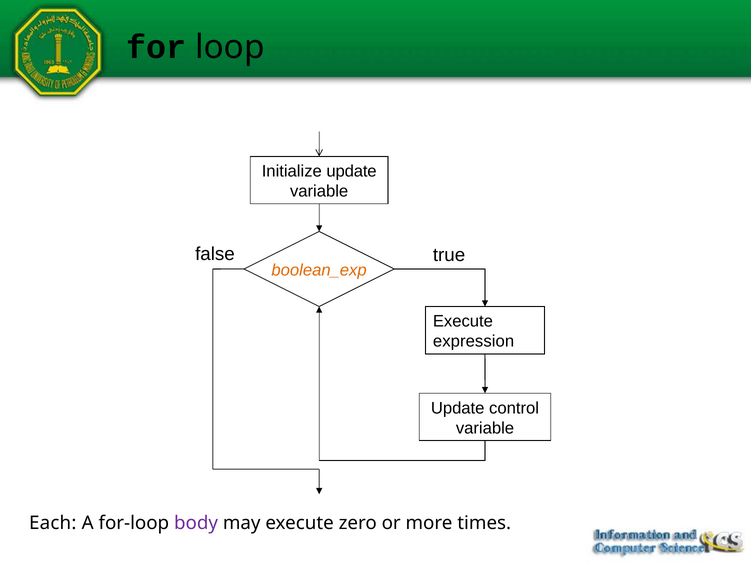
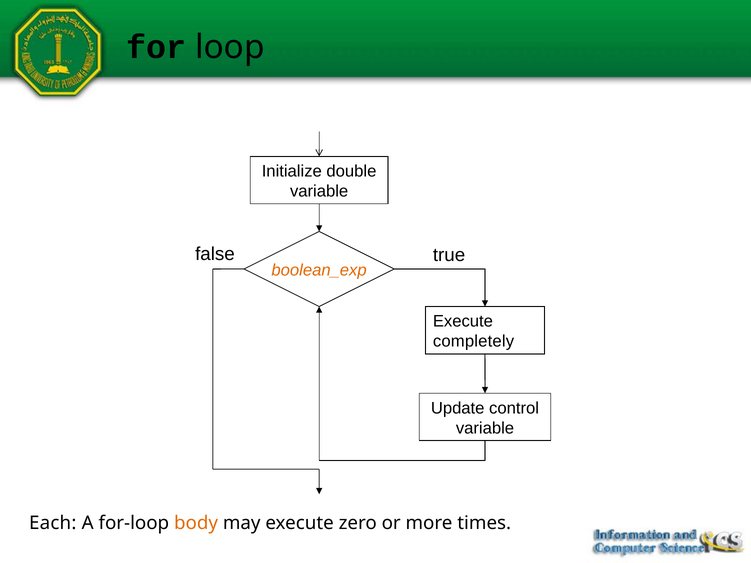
Initialize update: update -> double
expression: expression -> completely
body colour: purple -> orange
